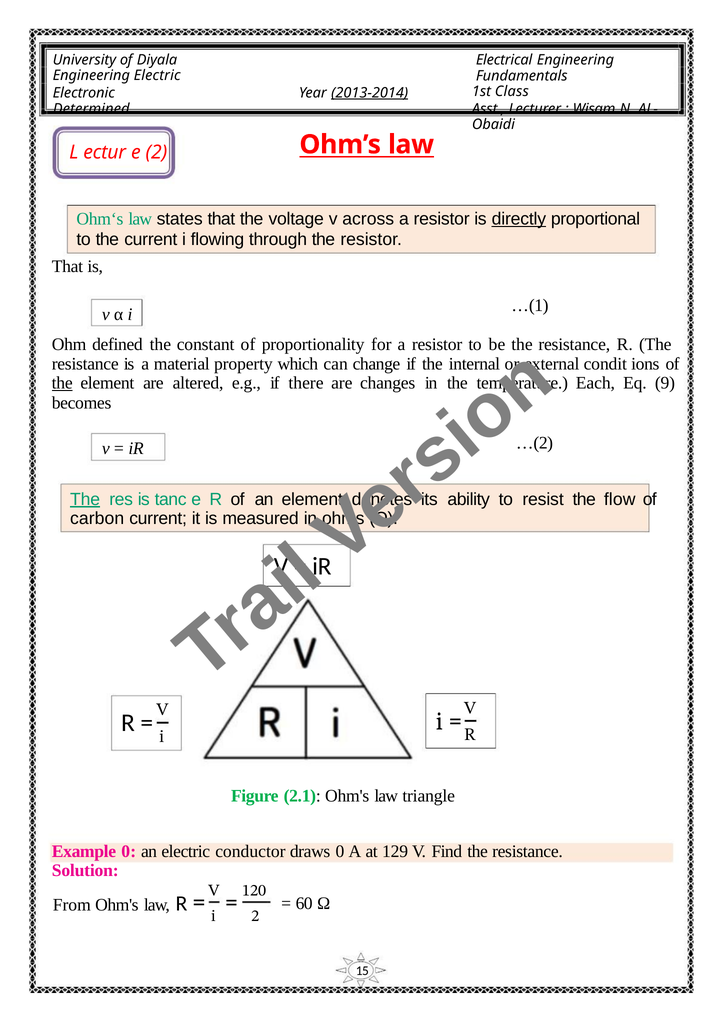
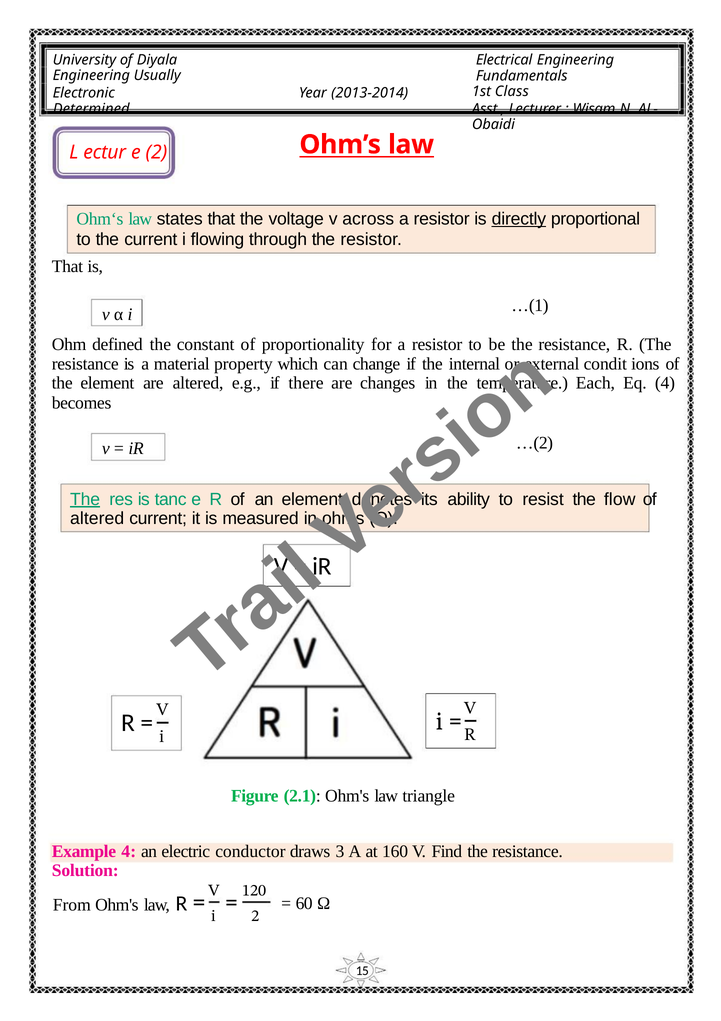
Engineering Electric: Electric -> Usually
2013-2014 underline: present -> none
the at (62, 383) underline: present -> none
Eq 9: 9 -> 4
carbon at (97, 518): carbon -> altered
Example 0: 0 -> 4
draws 0: 0 -> 3
129: 129 -> 160
